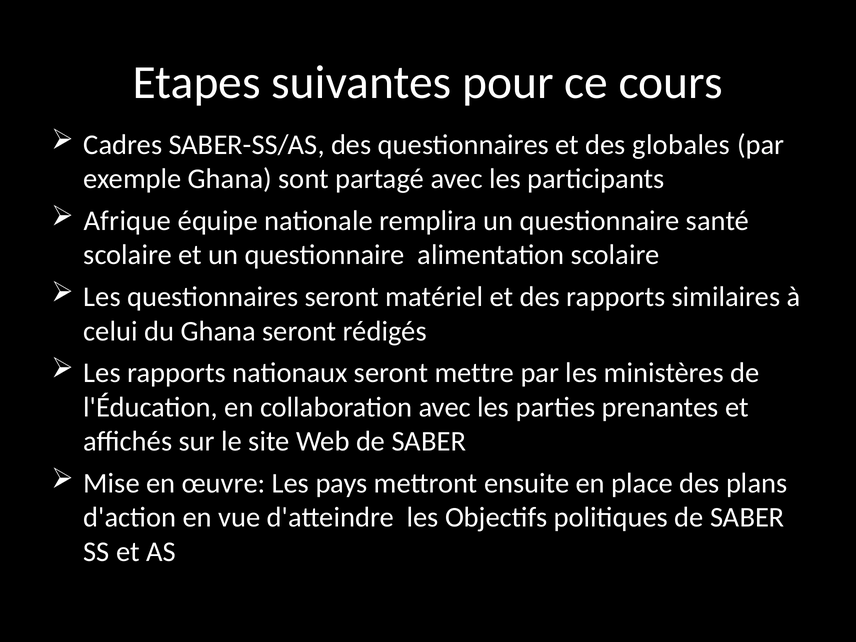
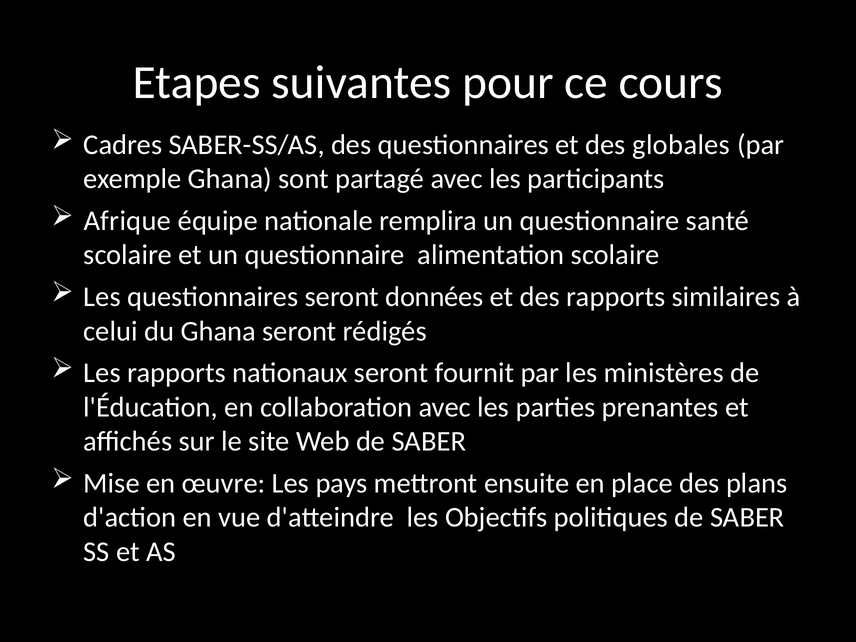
matériel: matériel -> données
mettre: mettre -> fournit
